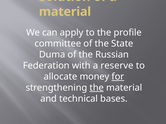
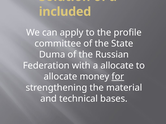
material at (65, 12): material -> included
a reserve: reserve -> allocate
the at (97, 88) underline: present -> none
